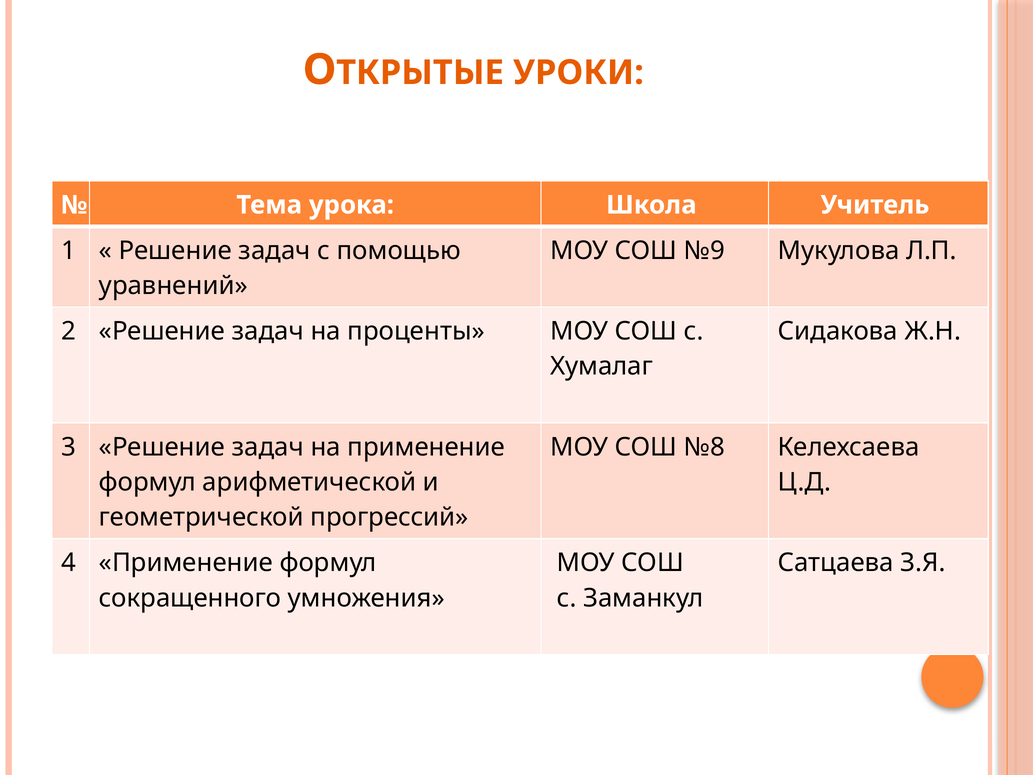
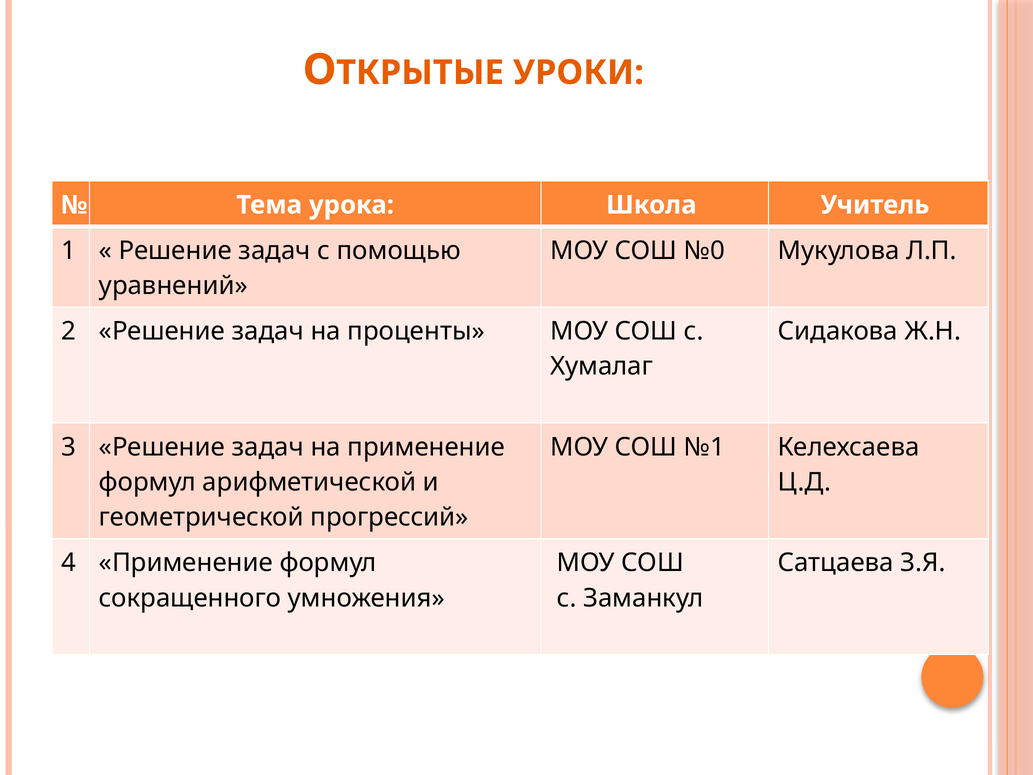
№9: №9 -> №0
№8: №8 -> №1
